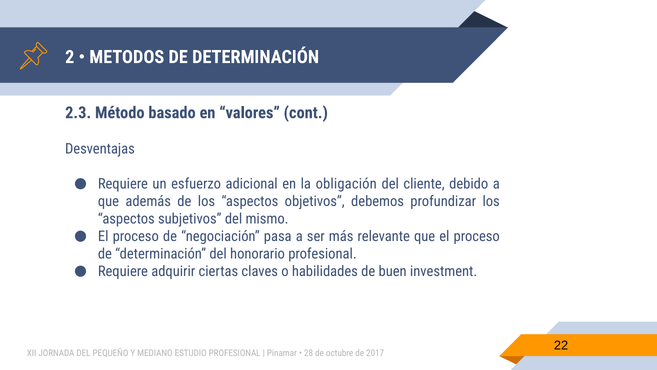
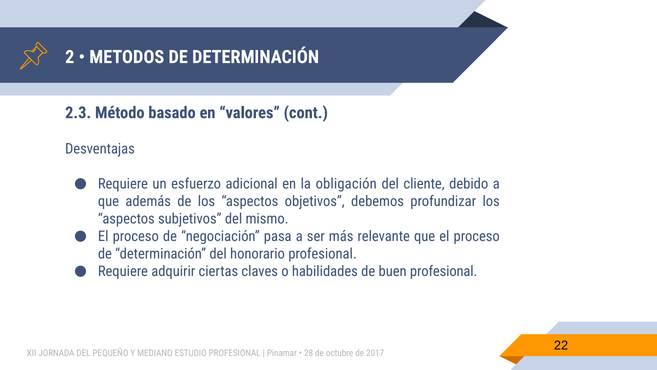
buen investment: investment -> profesional
